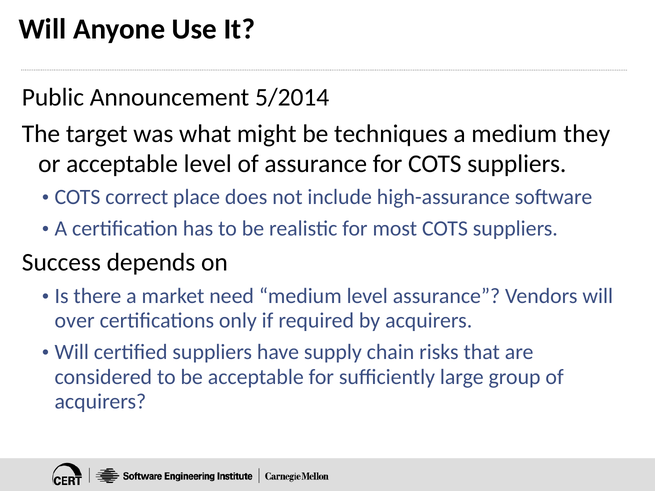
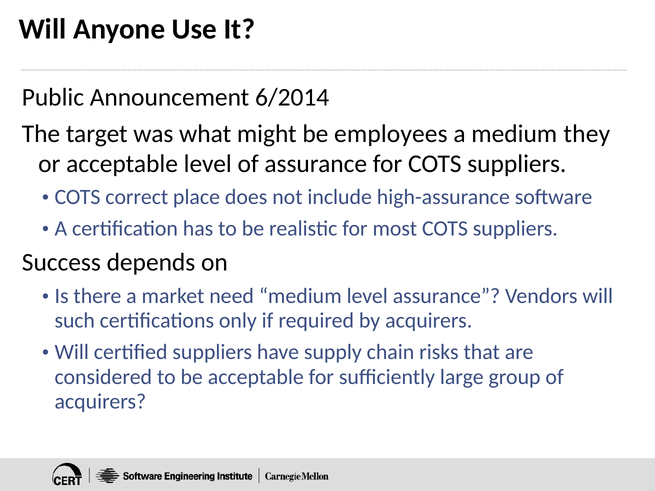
5/2014: 5/2014 -> 6/2014
techniques: techniques -> employees
over: over -> such
